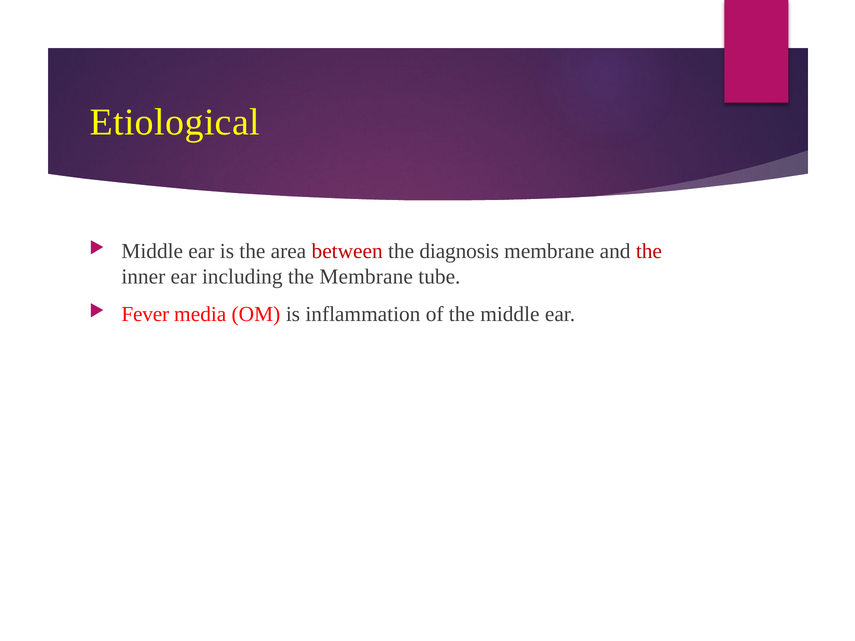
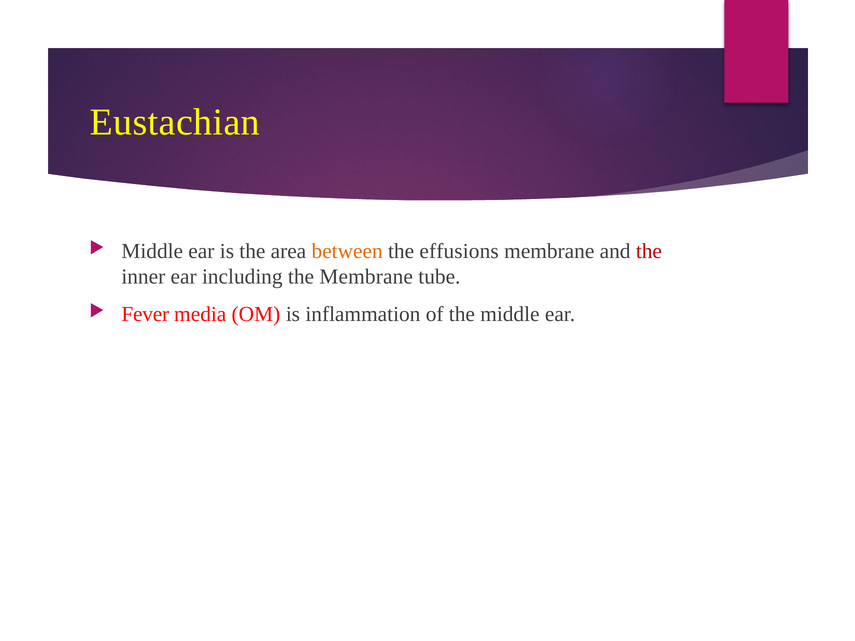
Etiological: Etiological -> Eustachian
between colour: red -> orange
diagnosis: diagnosis -> effusions
